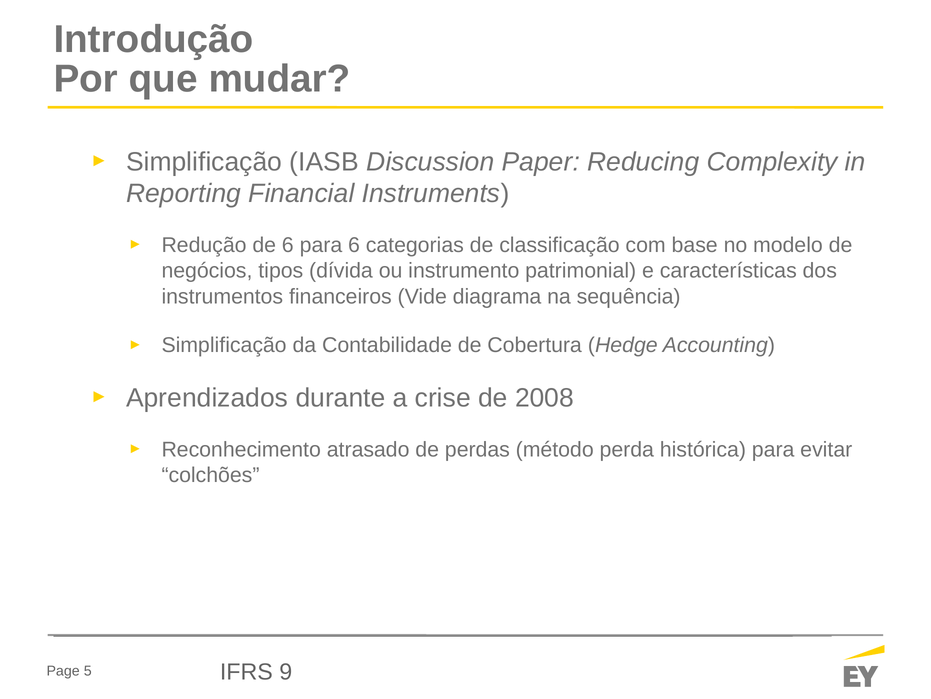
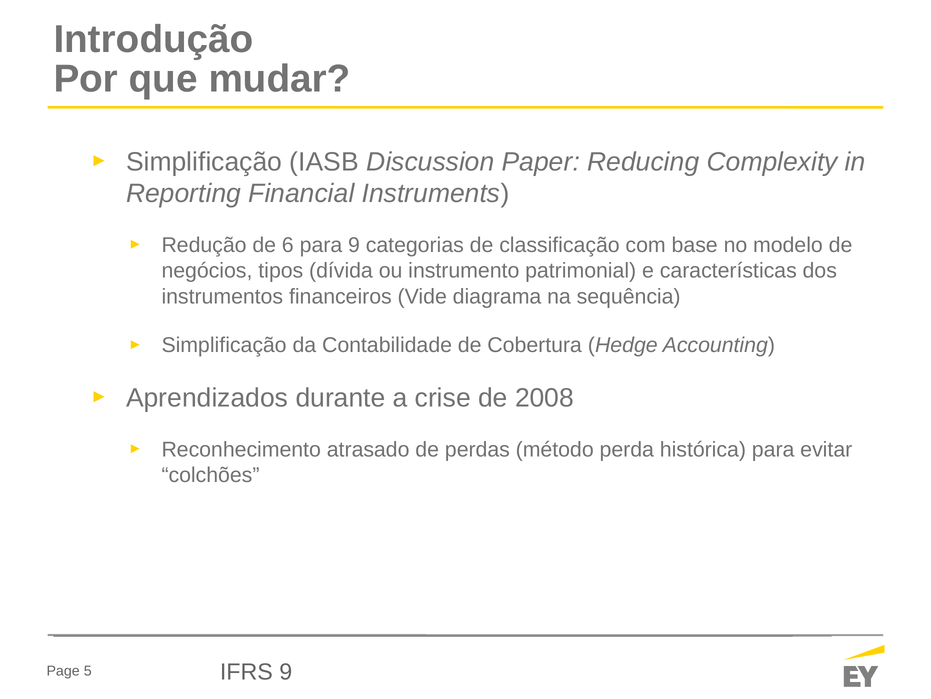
para 6: 6 -> 9
